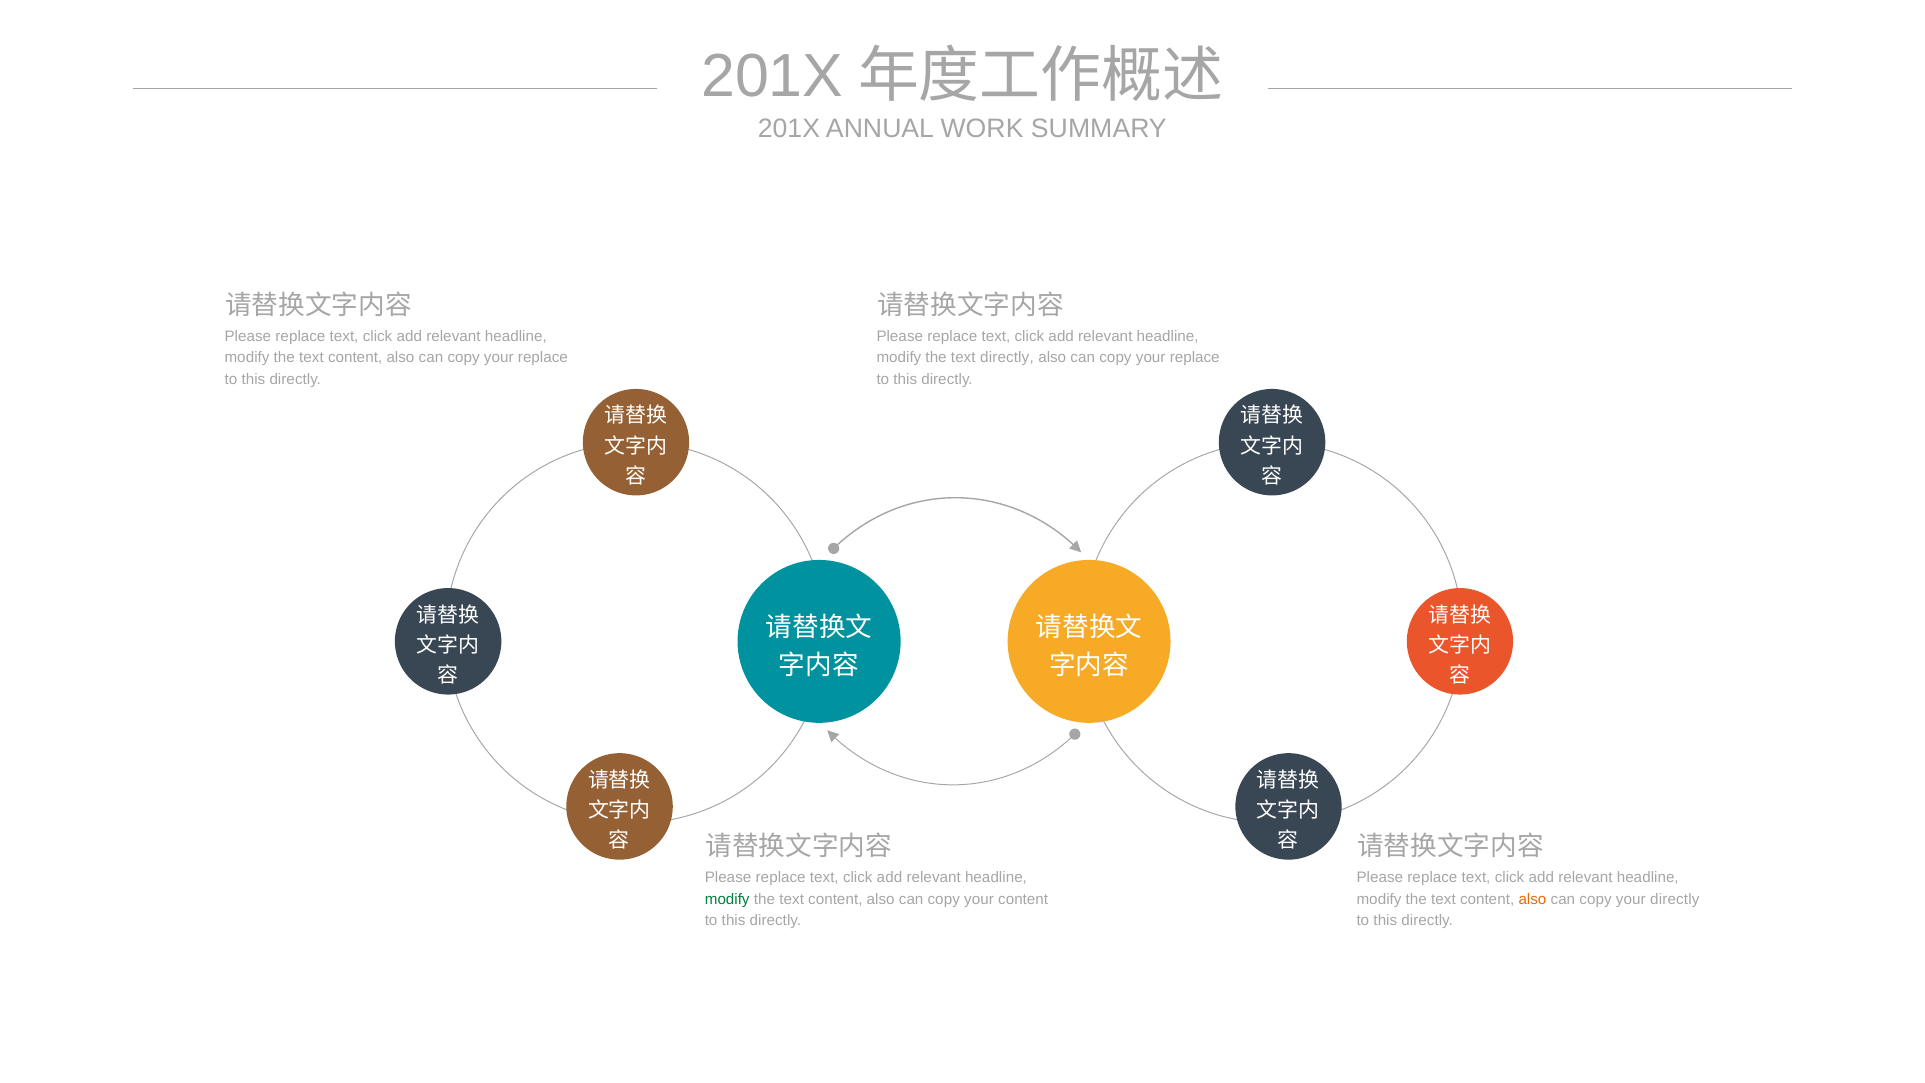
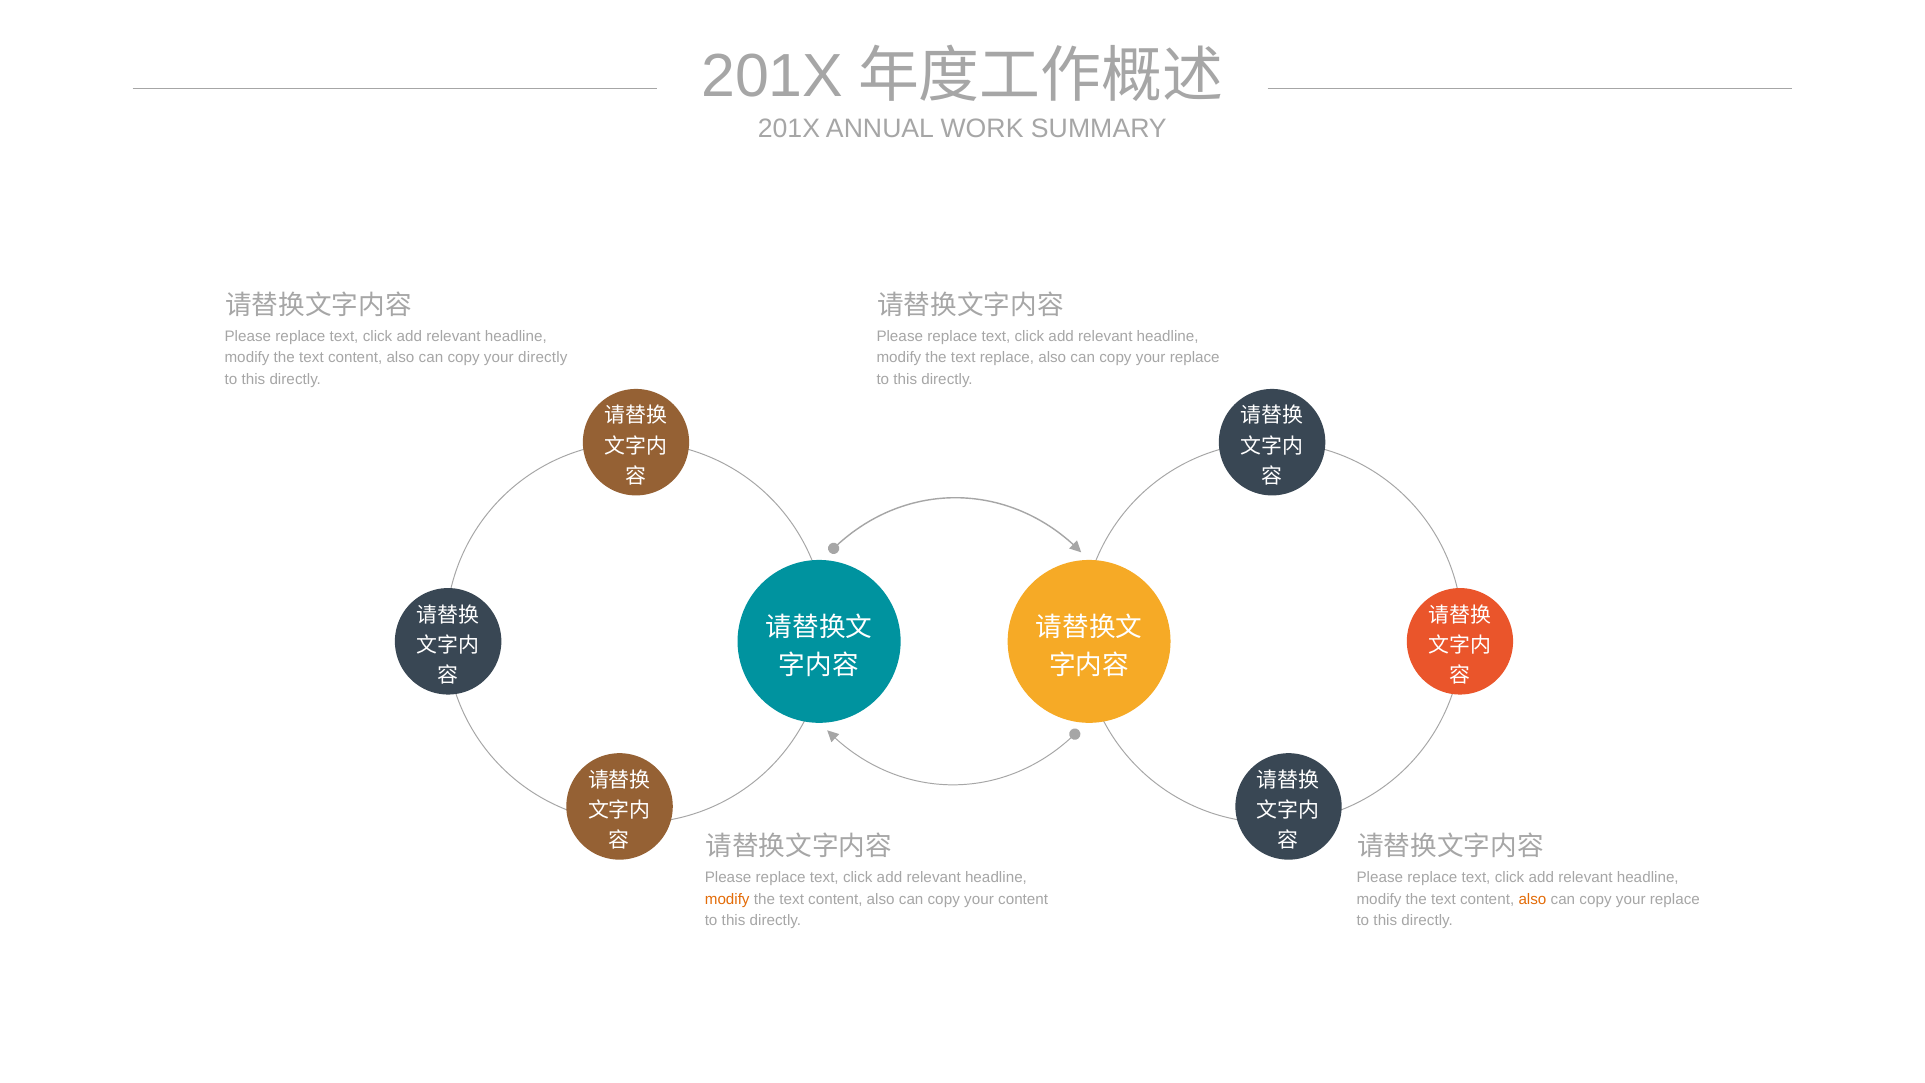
replace at (543, 358): replace -> directly
text directly: directly -> replace
modify at (727, 899) colour: green -> orange
directly at (1675, 899): directly -> replace
